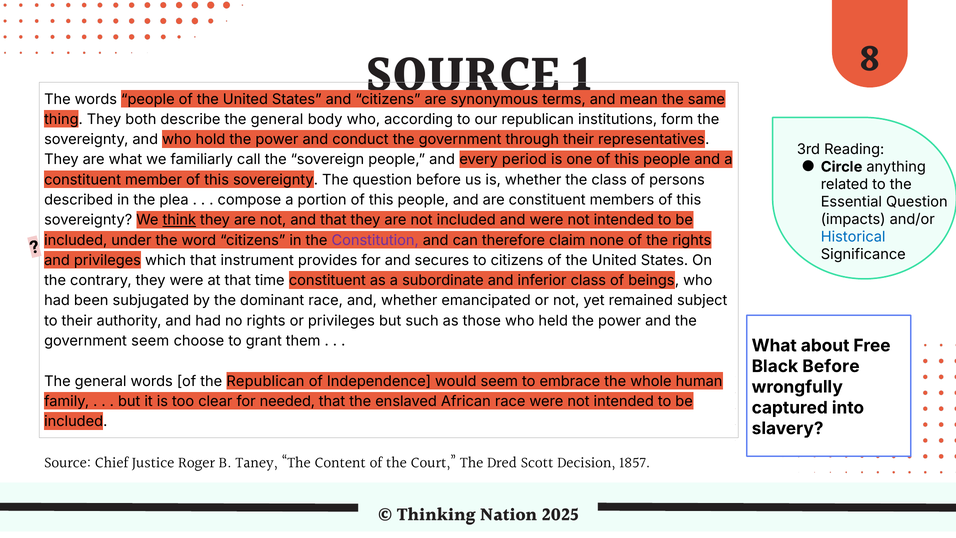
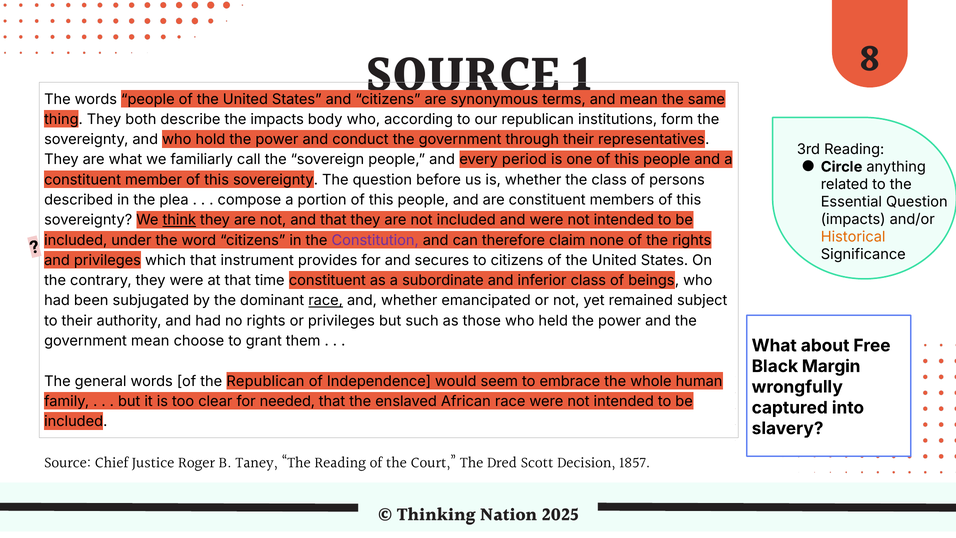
describe the general: general -> impacts
Historical colour: blue -> orange
race at (326, 301) underline: none -> present
government seem: seem -> mean
Black Before: Before -> Margin
The Content: Content -> Reading
